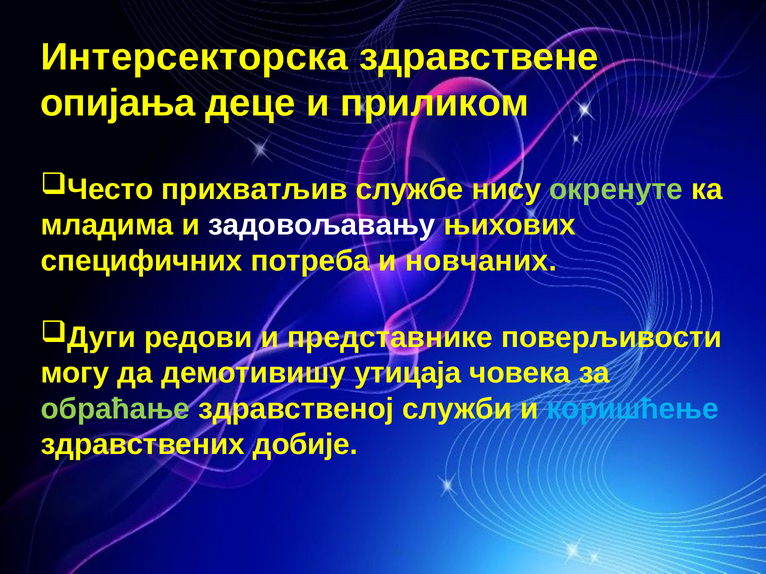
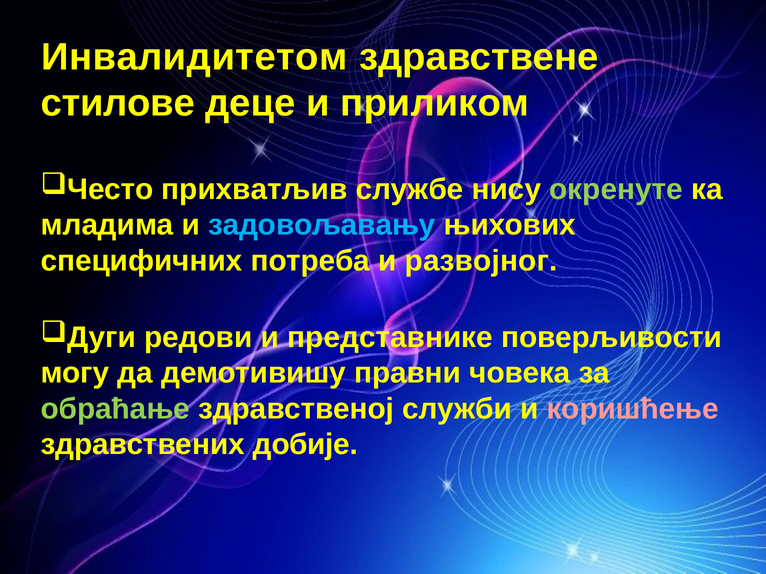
Интерсекторска: Интерсекторска -> Инвалидитетом
опијања: опијања -> стилове
задовољавању colour: white -> light blue
новчаних: новчаних -> развојног
утицаја: утицаја -> правни
коришћење colour: light blue -> pink
